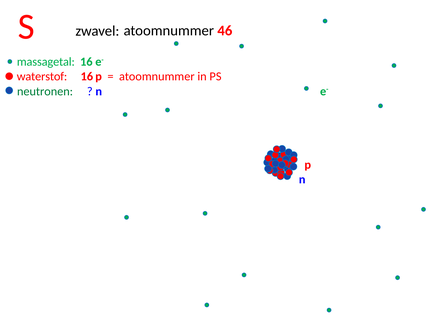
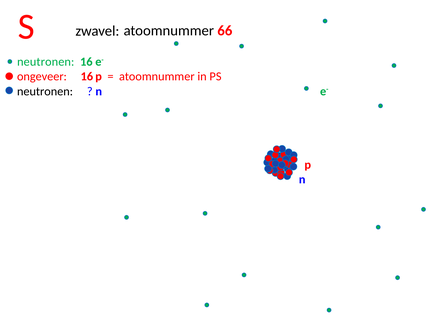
46: 46 -> 66
massagetal at (46, 62): massagetal -> neutronen
waterstof: waterstof -> ongeveer
neutronen at (45, 91) colour: green -> black
